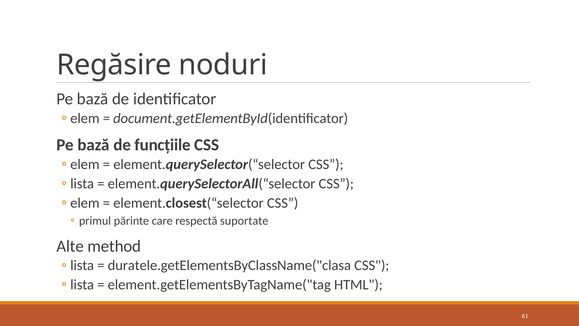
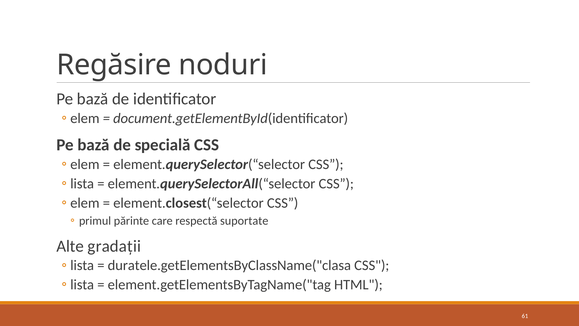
funcțiile: funcțiile -> specială
method: method -> gradații
